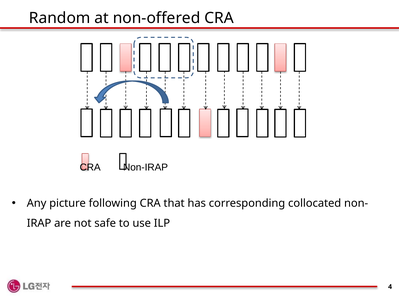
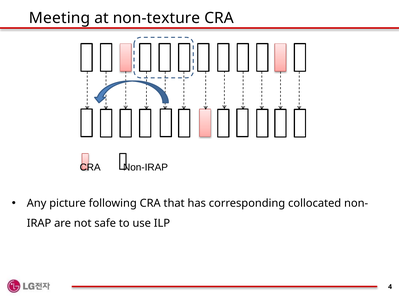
Random: Random -> Meeting
non-offered: non-offered -> non-texture
